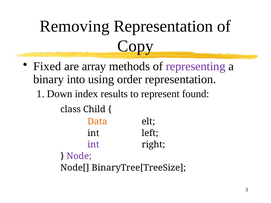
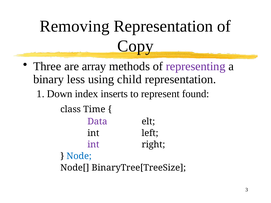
Fixed: Fixed -> Three
into: into -> less
order: order -> child
results: results -> inserts
Child: Child -> Time
Data colour: orange -> purple
Node colour: purple -> blue
